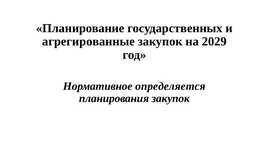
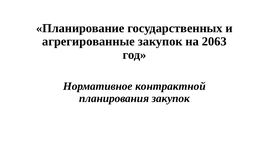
2029: 2029 -> 2063
определяется: определяется -> контрактной
